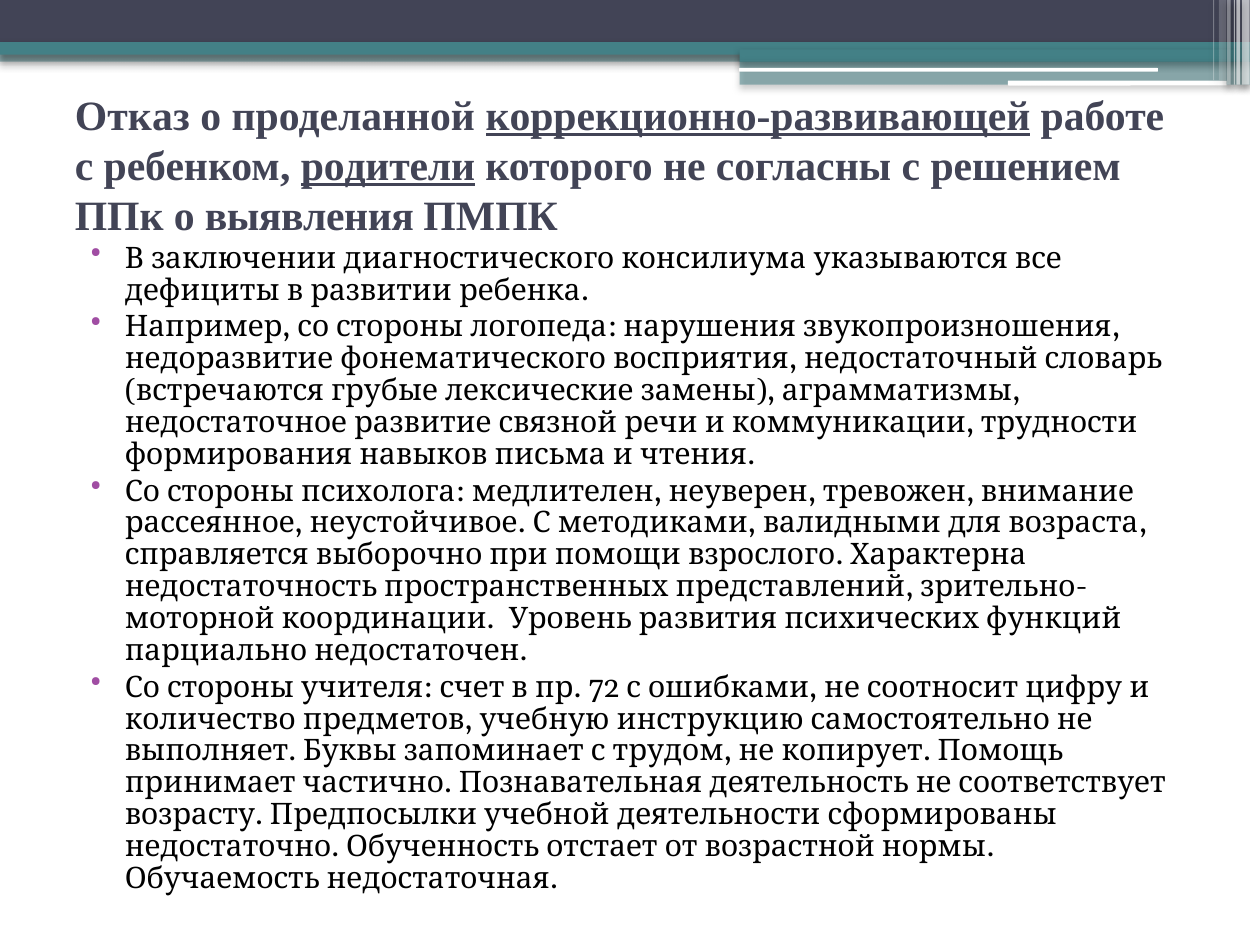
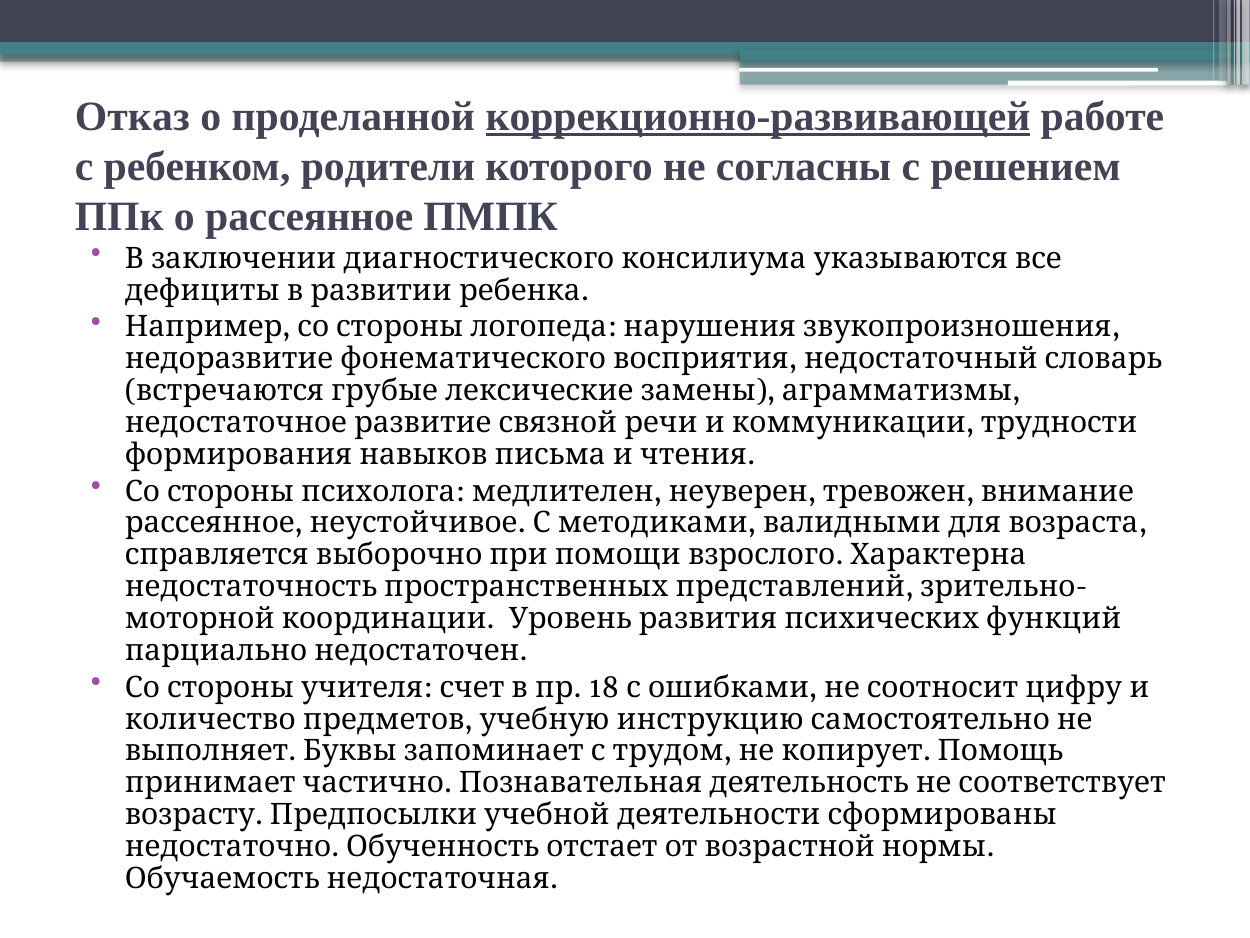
родители underline: present -> none
о выявления: выявления -> рассеянное
72: 72 -> 18
